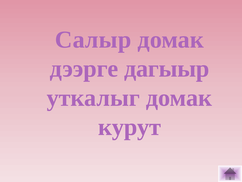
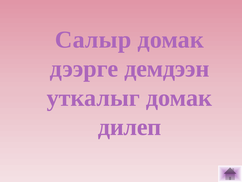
дагыыр: дагыыр -> демдээн
курут: курут -> дилеп
